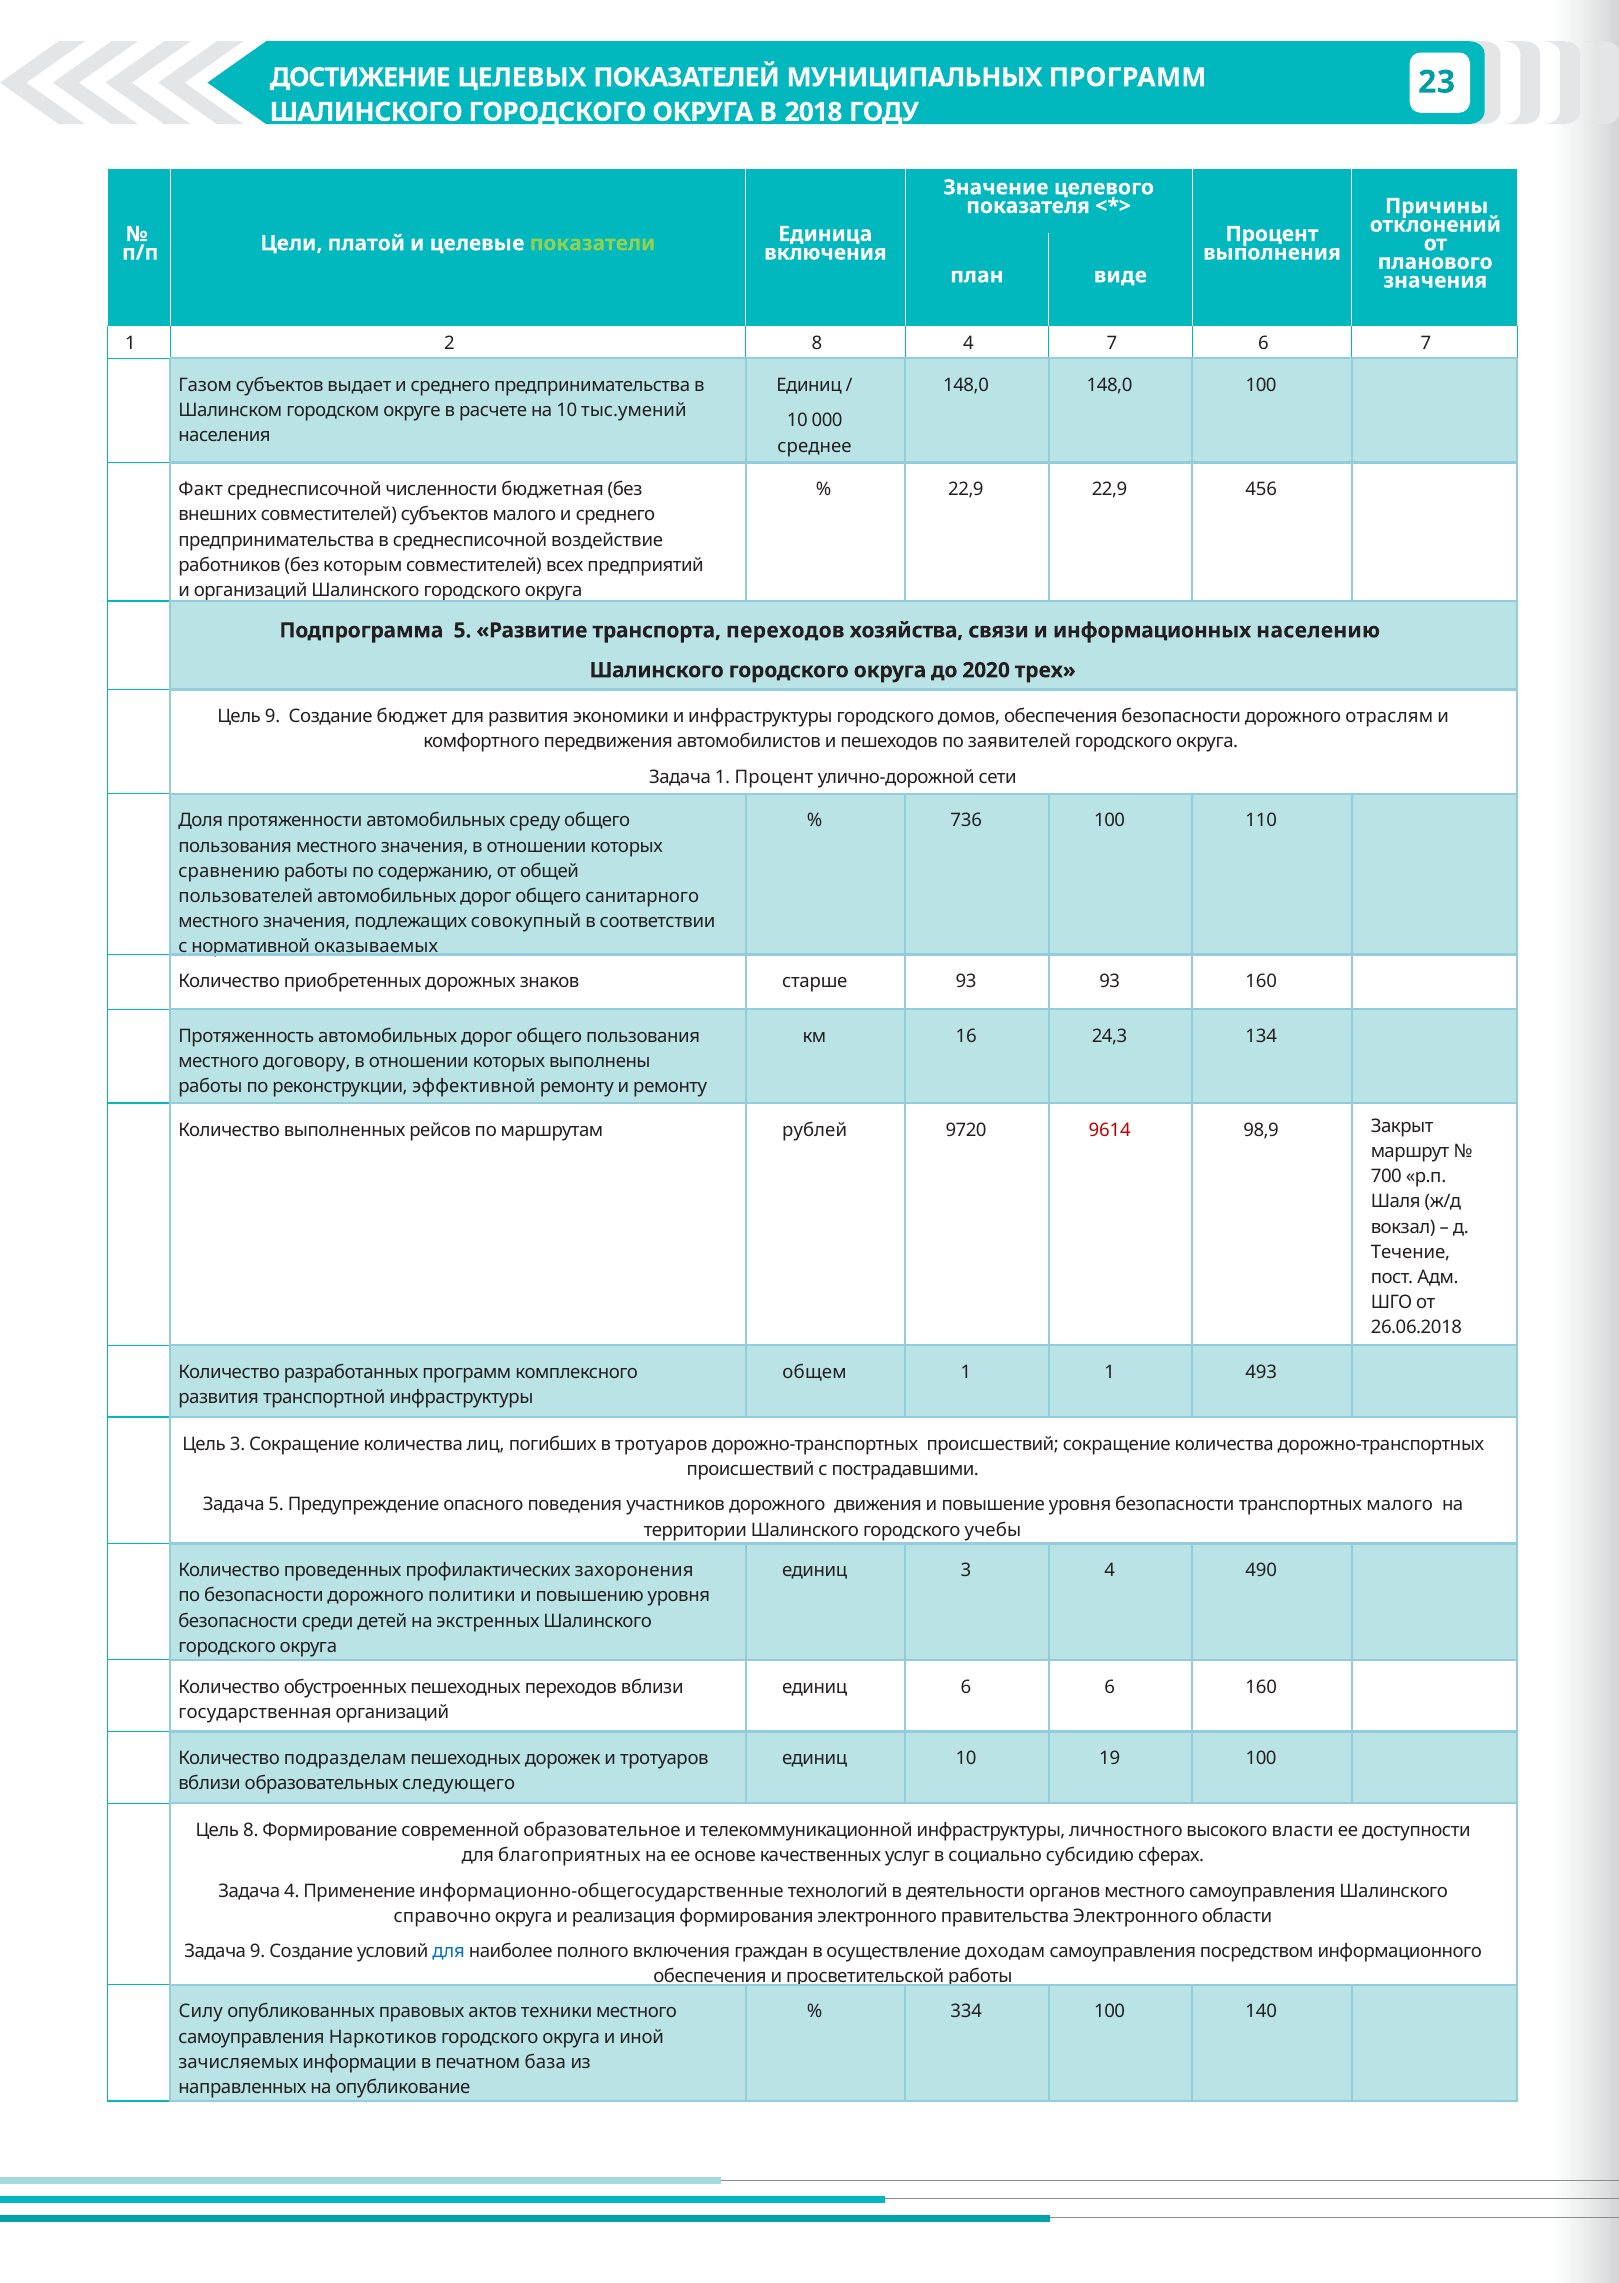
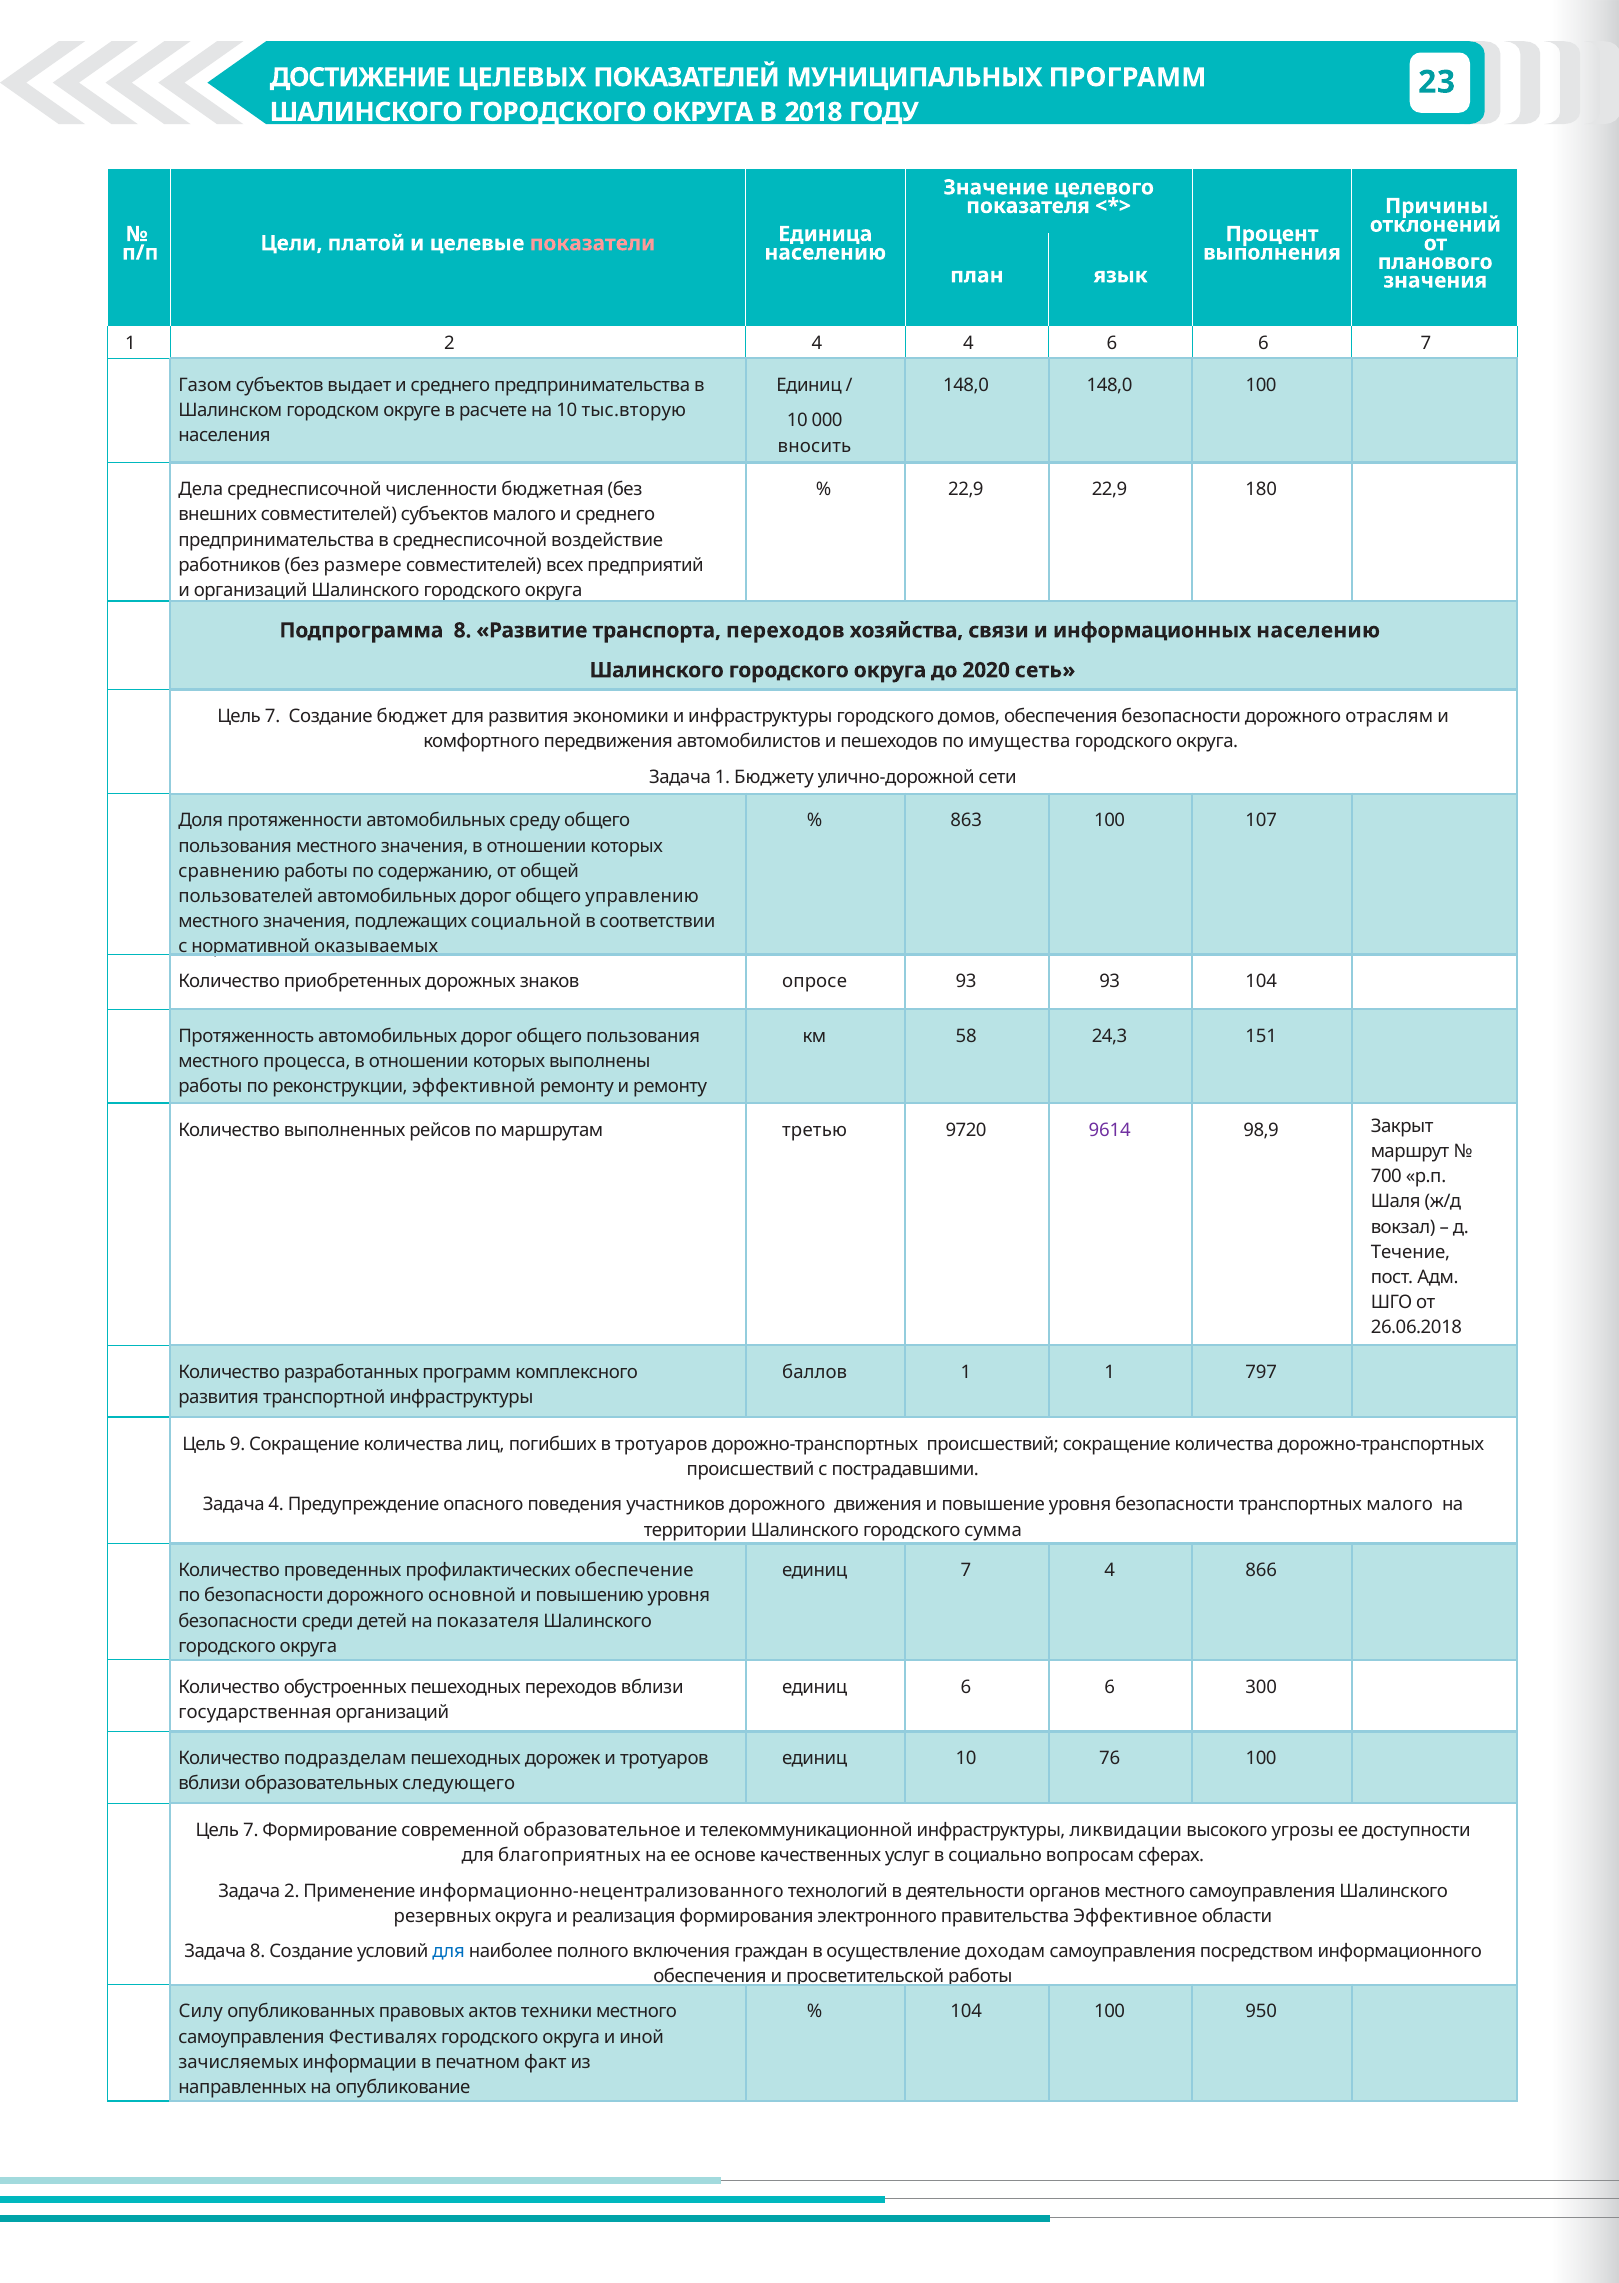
показатели colour: light green -> pink
включения at (825, 253): включения -> населению
виде: виде -> язык
2 8: 8 -> 4
4 7: 7 -> 6
тыс.умений: тыс.умений -> тыс.вторую
среднее: среднее -> вносить
Факт: Факт -> Дела
456: 456 -> 180
которым: которым -> размере
Подпрограмма 5: 5 -> 8
трех: трех -> сеть
9 at (273, 717): 9 -> 7
заявителей: заявителей -> имущества
1 Процент: Процент -> Бюджету
736: 736 -> 863
110: 110 -> 107
санитарного: санитарного -> управлению
совокупный: совокупный -> социальной
старше: старше -> опросе
93 160: 160 -> 104
16: 16 -> 58
134: 134 -> 151
договору: договору -> процесса
рублей: рублей -> третью
9614 colour: red -> purple
общем: общем -> баллов
493: 493 -> 797
Цель 3: 3 -> 9
Задача 5: 5 -> 4
учебы: учебы -> сумма
захоронения: захоронения -> обеспечение
единиц 3: 3 -> 7
490: 490 -> 866
политики: политики -> основной
на экстренных: экстренных -> показателя
6 160: 160 -> 300
19: 19 -> 76
8 at (251, 1831): 8 -> 7
личностного: личностного -> ликвидации
власти: власти -> угрозы
субсидию: субсидию -> вопросам
Задача 4: 4 -> 2
информационно-общегосударственные: информационно-общегосударственные -> информационно-нецентрализованного
справочно: справочно -> резервных
правительства Электронного: Электронного -> Эффективное
Задача 9: 9 -> 8
334 at (966, 2012): 334 -> 104
140: 140 -> 950
Наркотиков: Наркотиков -> Фестивалях
база: база -> факт
